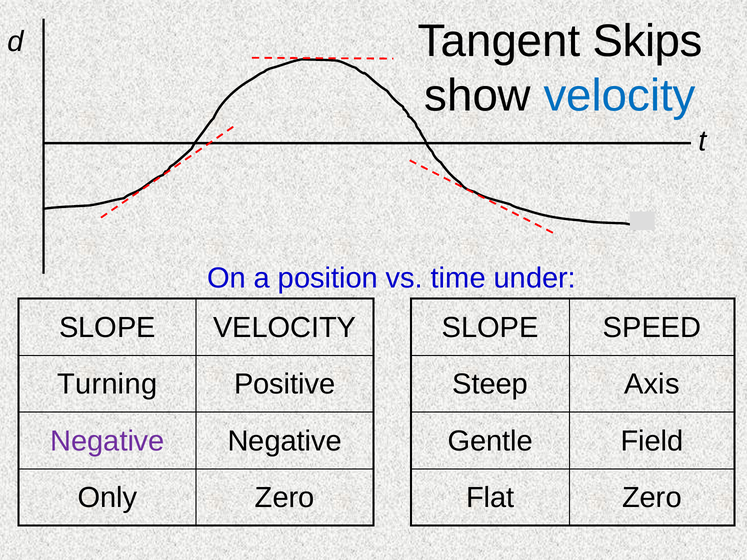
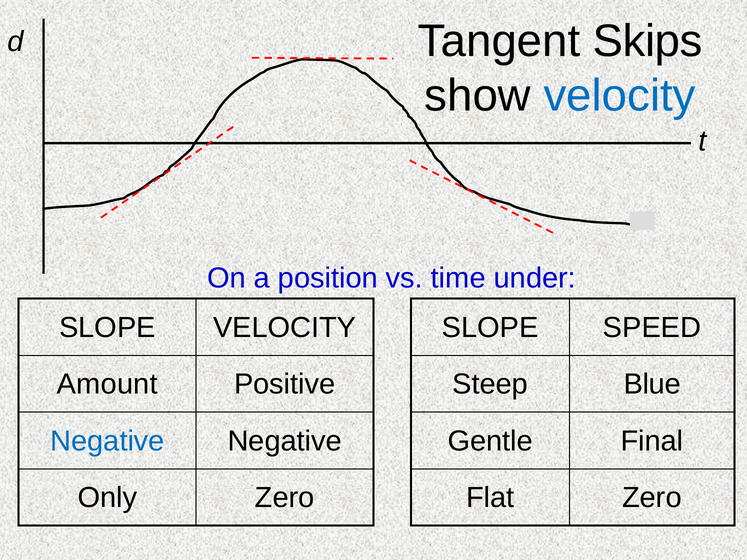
Turning: Turning -> Amount
Axis: Axis -> Blue
Negative at (107, 441) colour: purple -> blue
Field: Field -> Final
